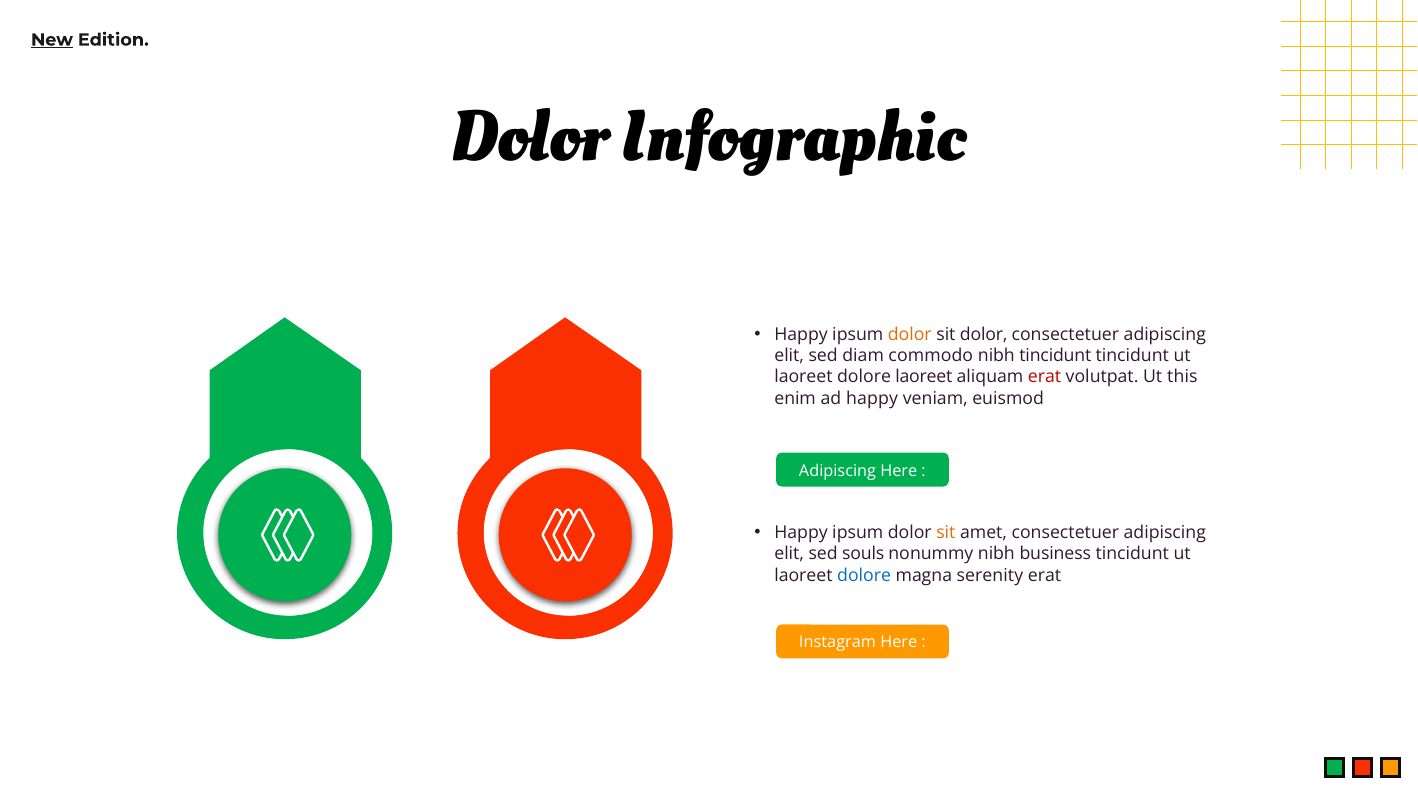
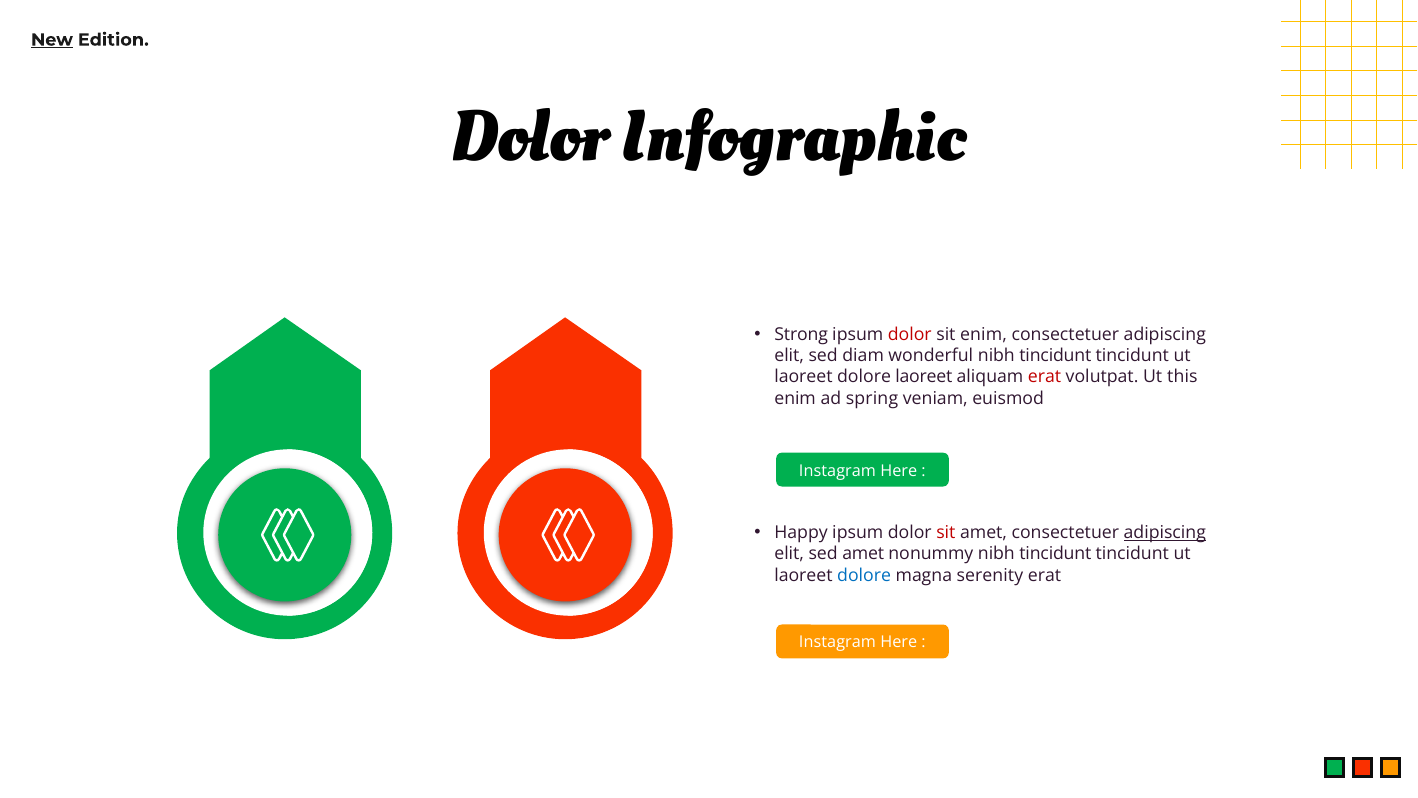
Happy at (801, 334): Happy -> Strong
dolor at (910, 334) colour: orange -> red
sit dolor: dolor -> enim
commodo: commodo -> wonderful
ad happy: happy -> spring
Adipiscing at (837, 470): Adipiscing -> Instagram
sit at (946, 533) colour: orange -> red
adipiscing at (1165, 533) underline: none -> present
sed souls: souls -> amet
nonummy nibh business: business -> tincidunt
